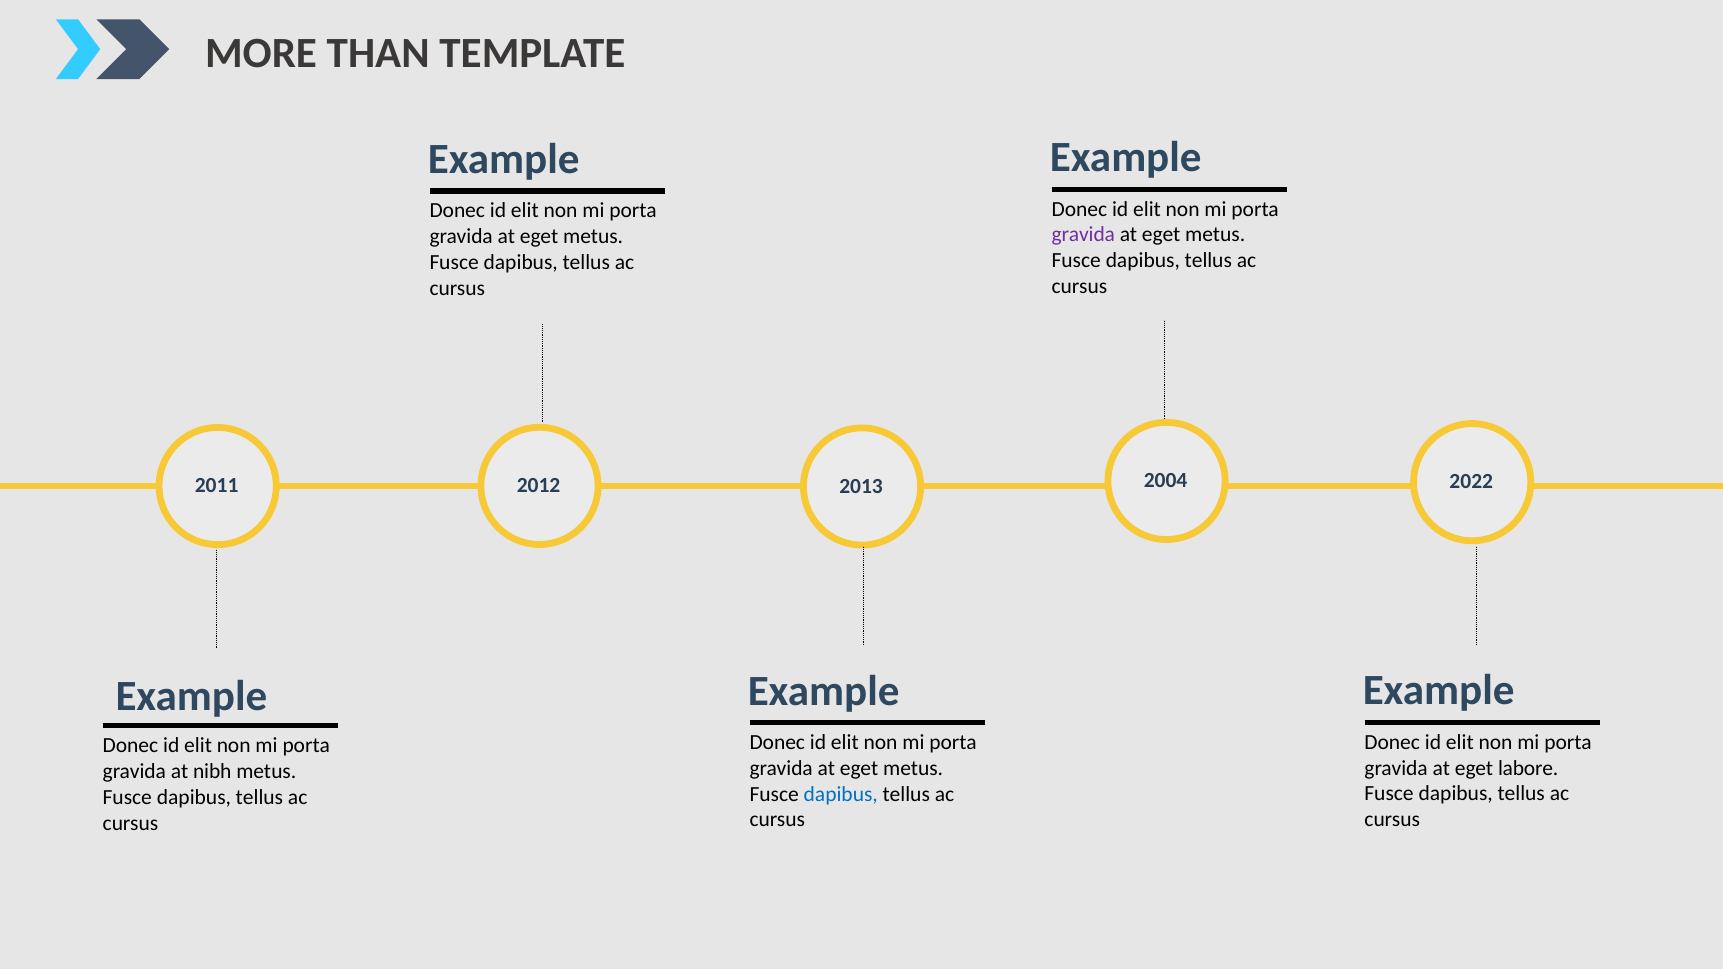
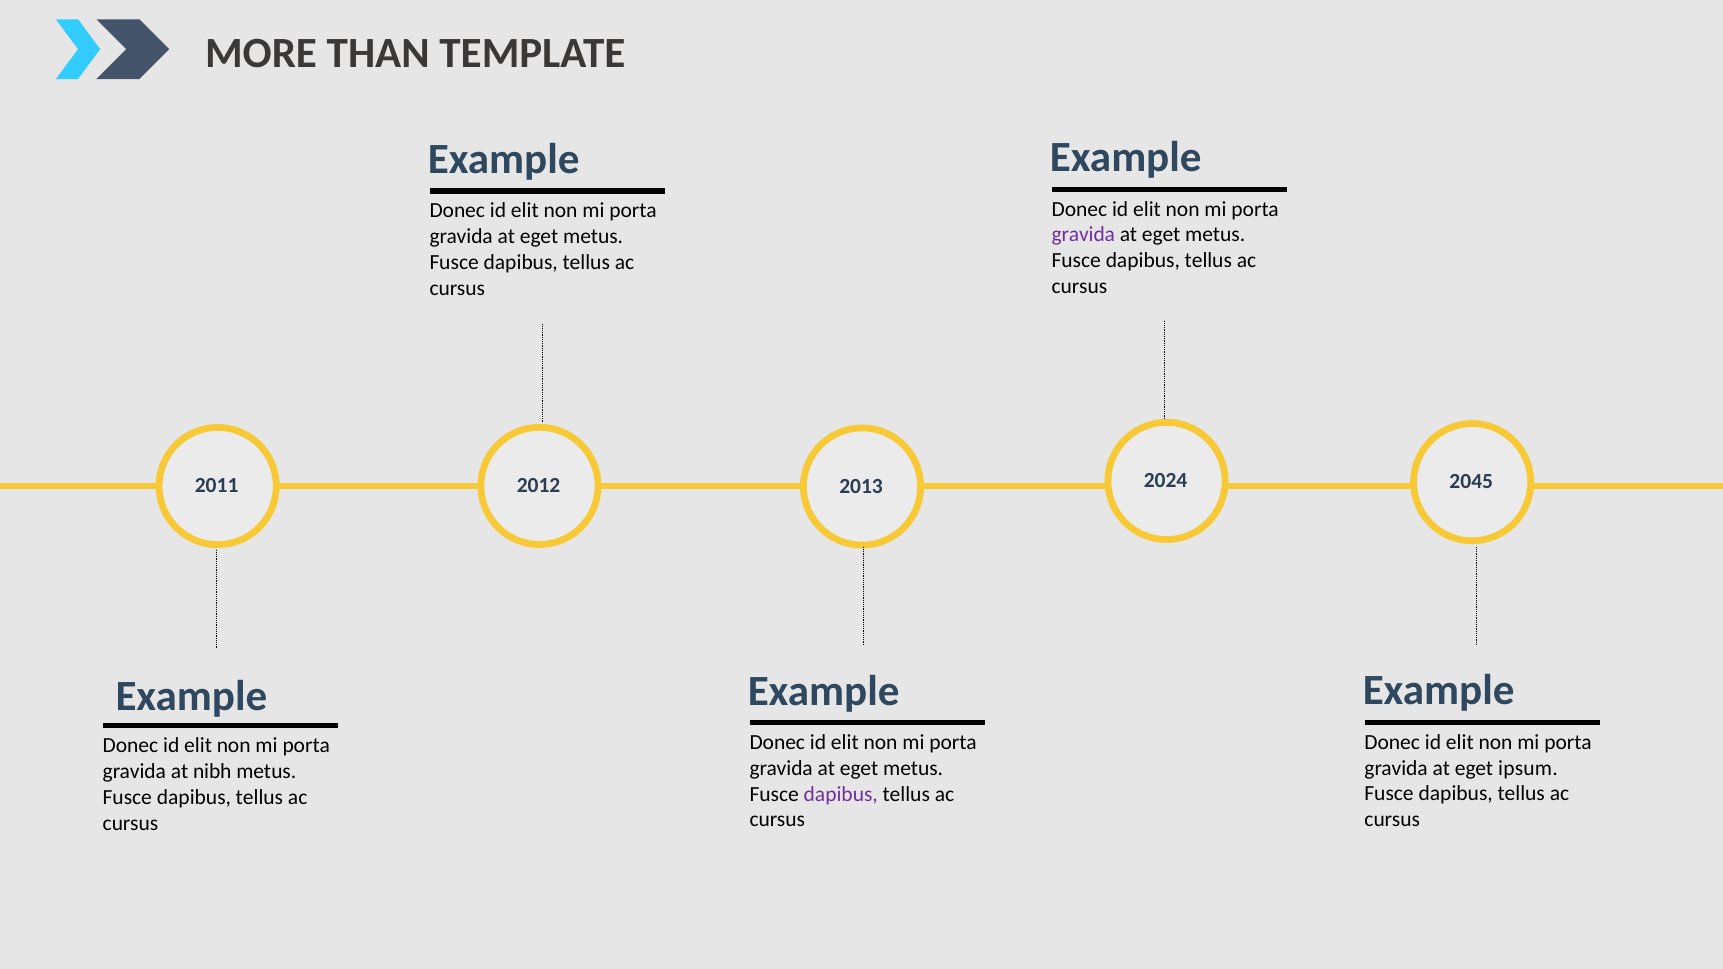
2004: 2004 -> 2024
2022: 2022 -> 2045
labore: labore -> ipsum
dapibus at (841, 794) colour: blue -> purple
